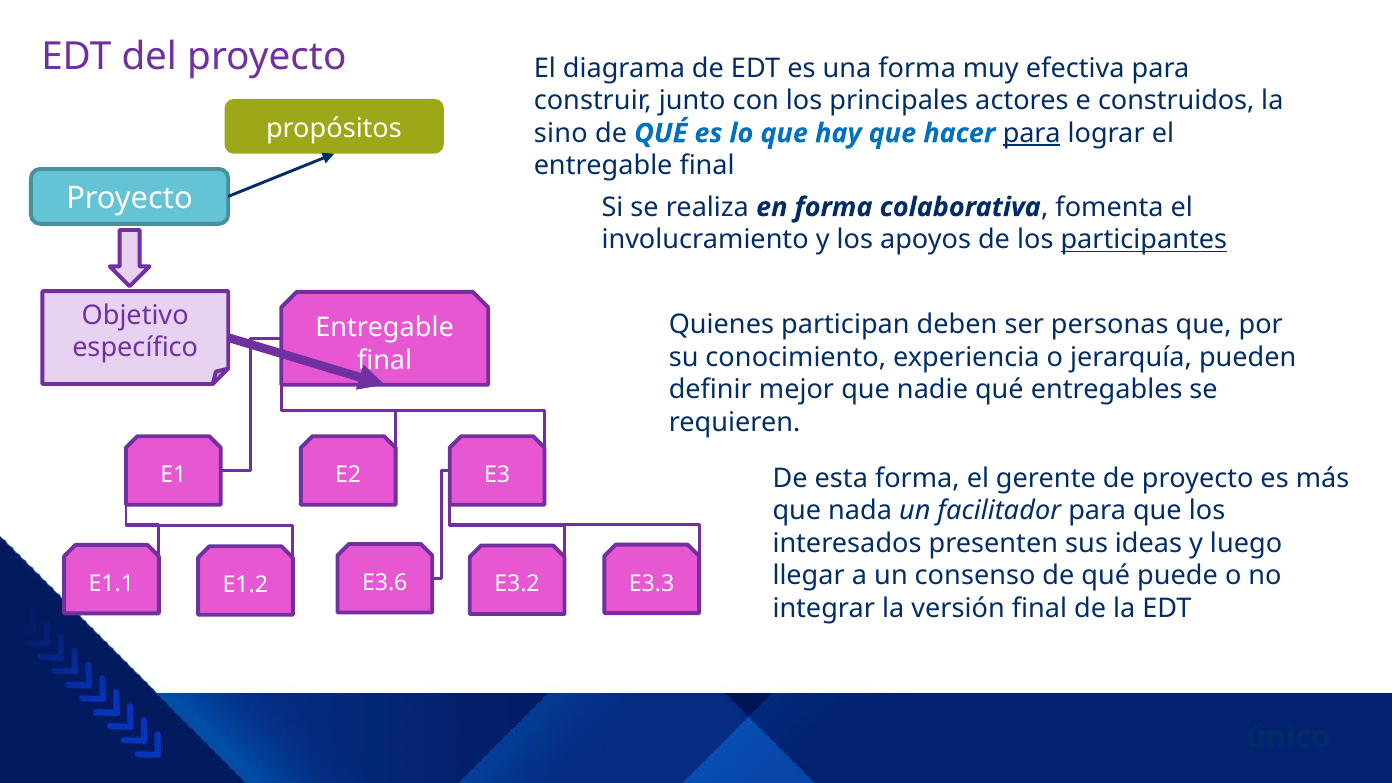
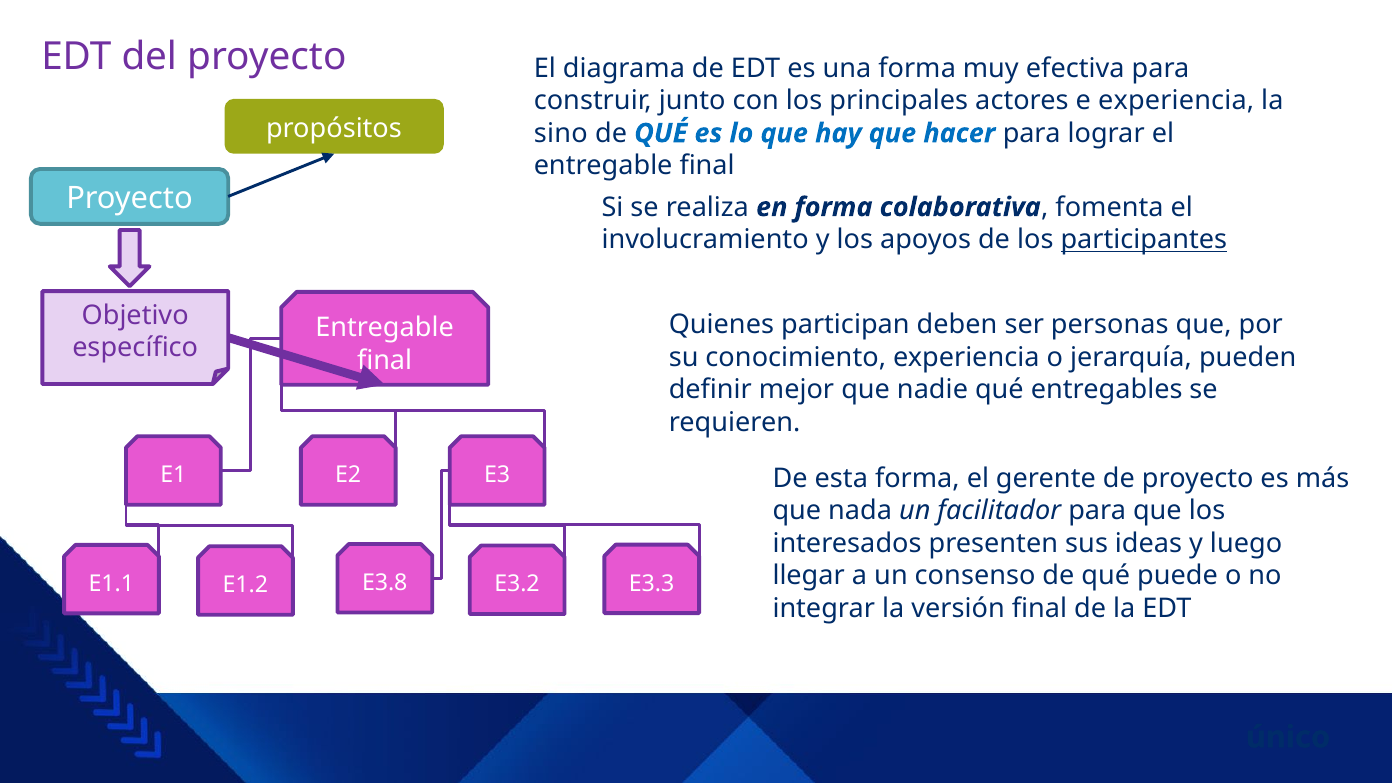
e construidos: construidos -> experiencia
para at (1032, 133) underline: present -> none
E3.6: E3.6 -> E3.8
